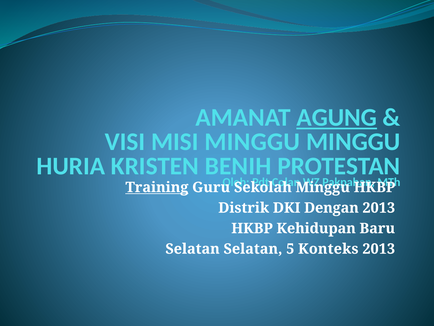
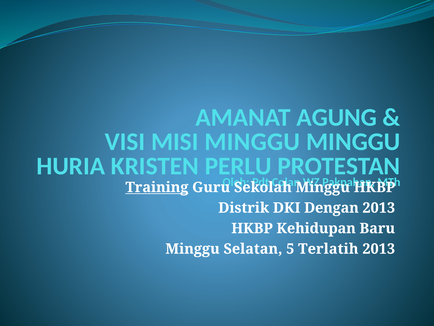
AGUNG underline: present -> none
BENIH: BENIH -> PERLU
Selatan at (193, 249): Selatan -> Minggu
Konteks: Konteks -> Terlatih
